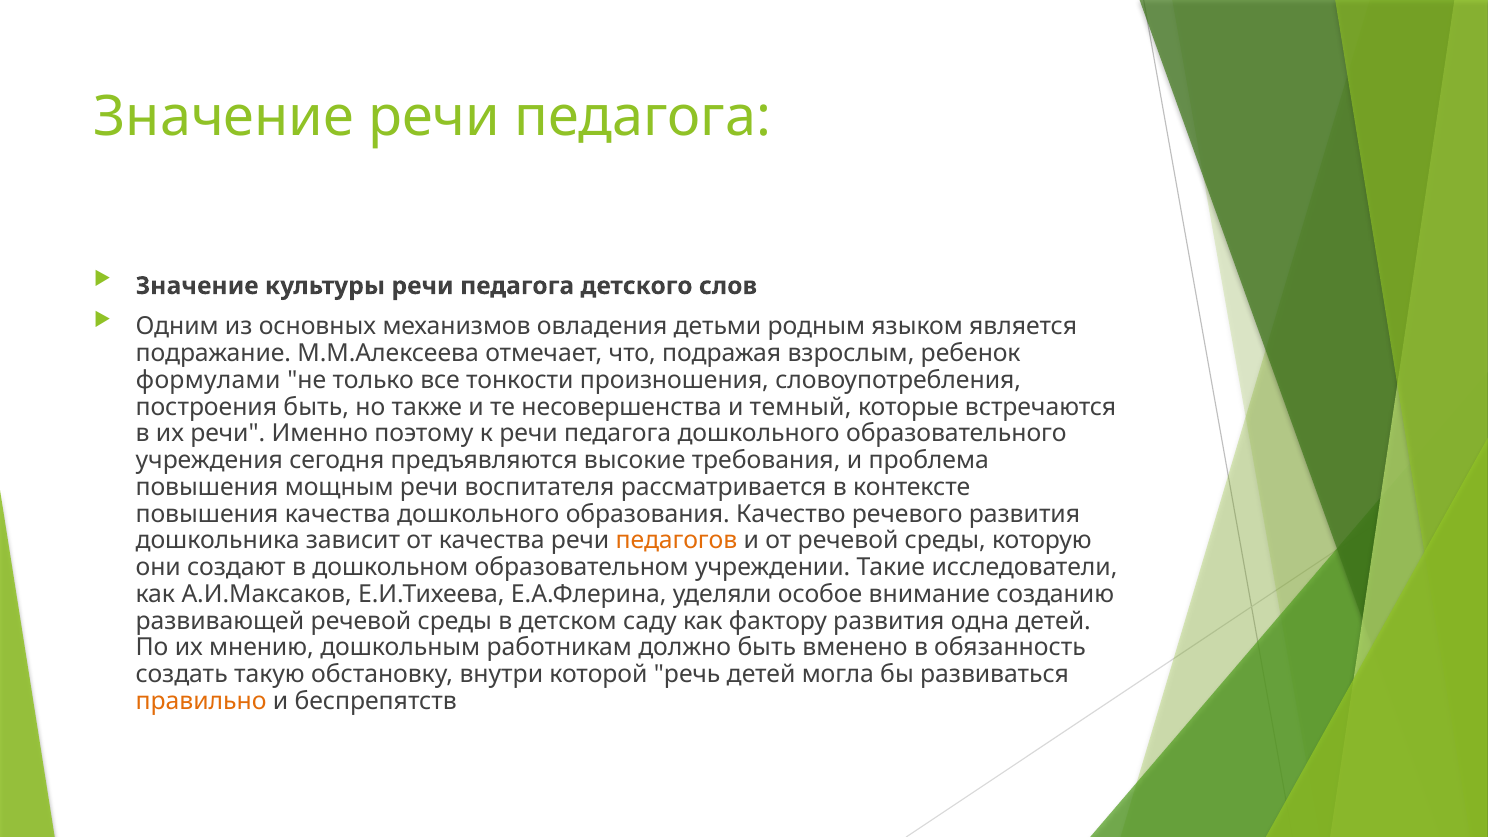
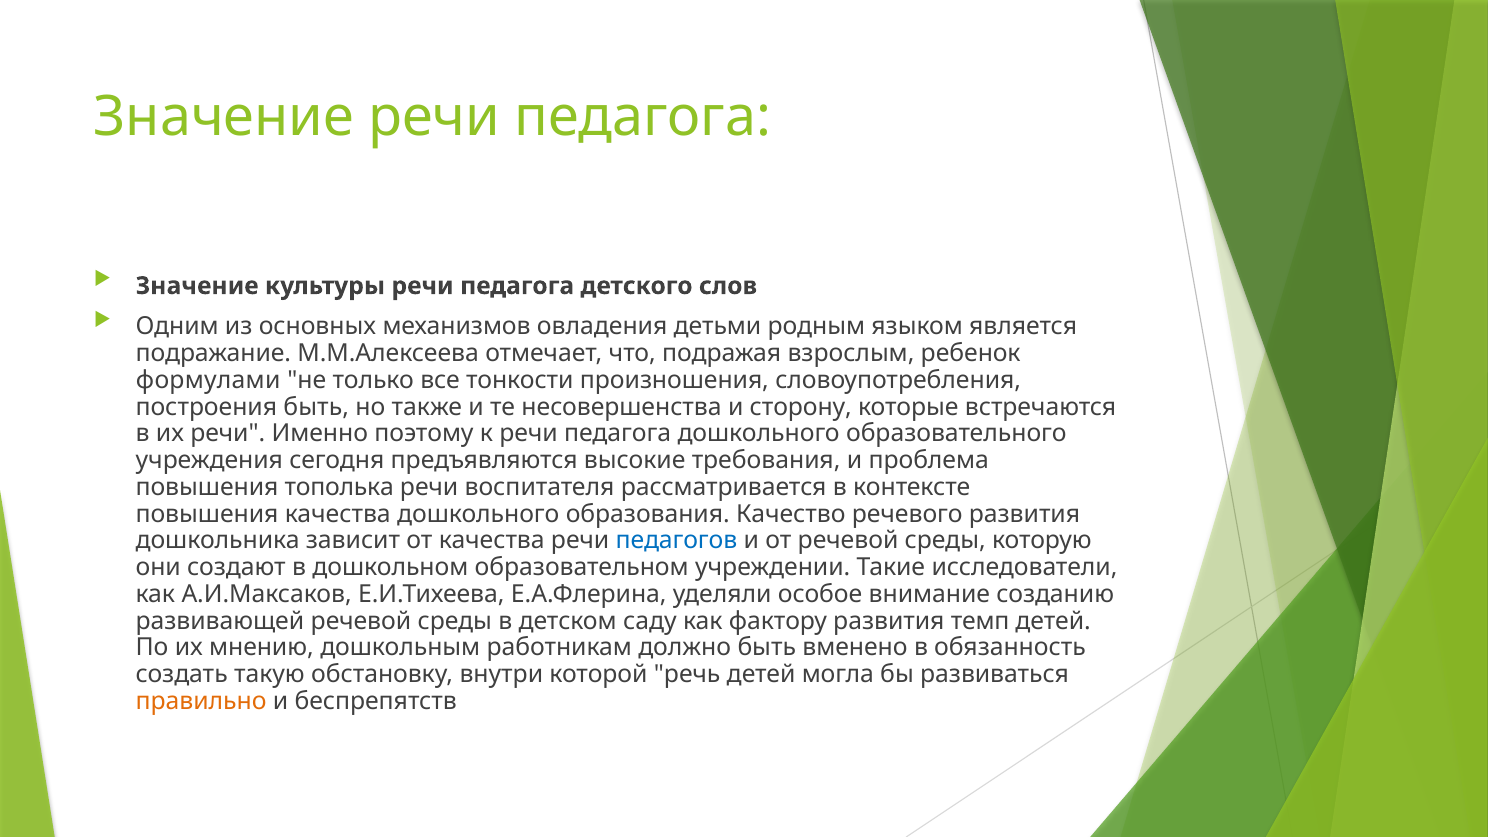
темный: темный -> сторону
мощным: мощным -> тополька
педагогов colour: orange -> blue
одна: одна -> темп
